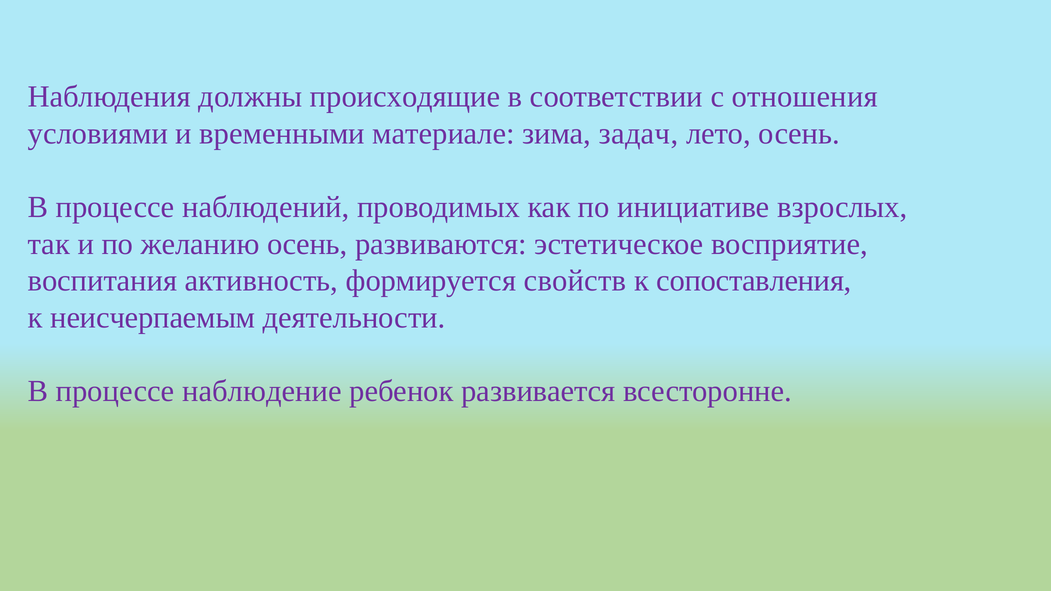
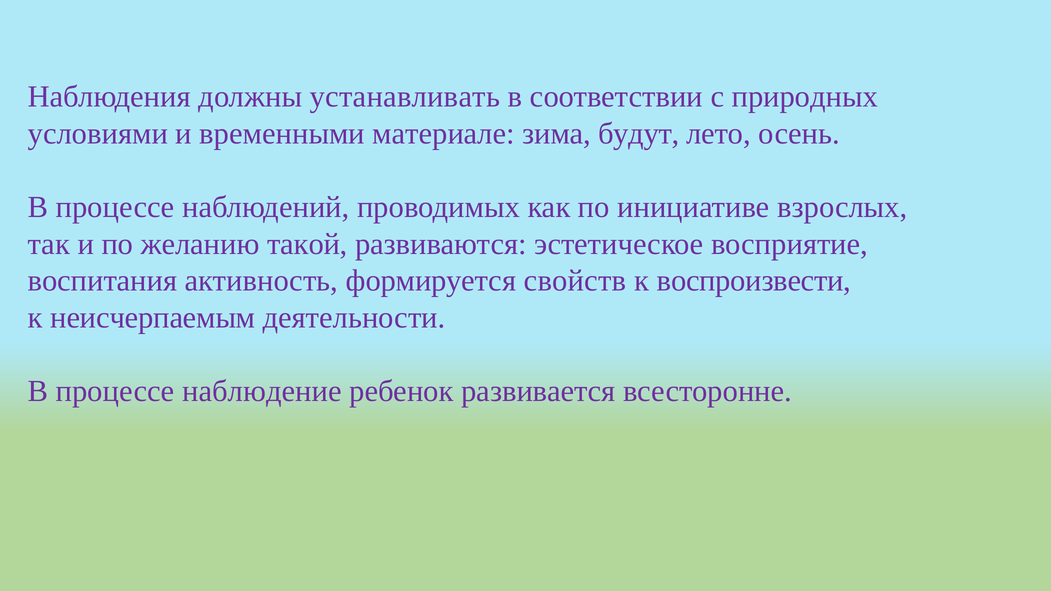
происходящие: происходящие -> устанавливать
отношения: отношения -> природных
задач: задач -> будут
желанию осень: осень -> такой
сопоставления: сопоставления -> воспроизвести
